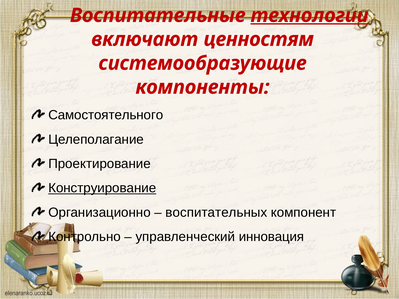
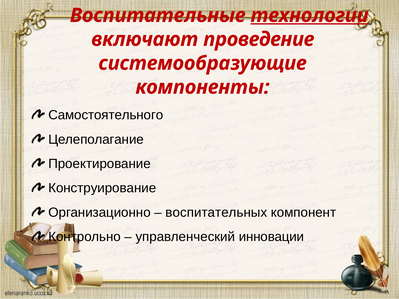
ценностям: ценностям -> проведение
Конструирование underline: present -> none
инновация: инновация -> инновации
